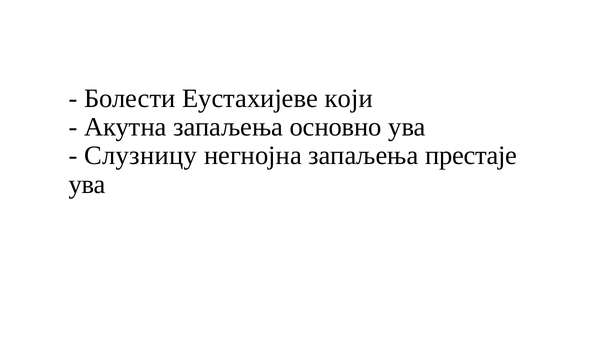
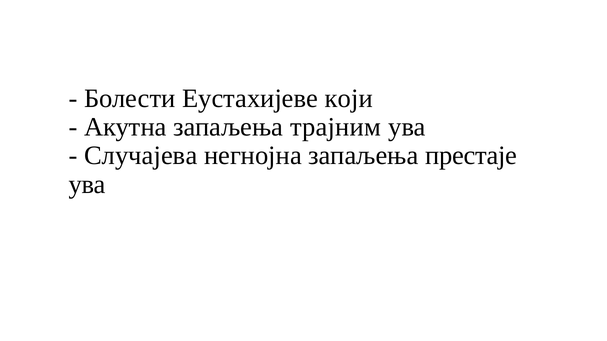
основно: основно -> трајним
Слузницу: Слузницу -> Случајева
